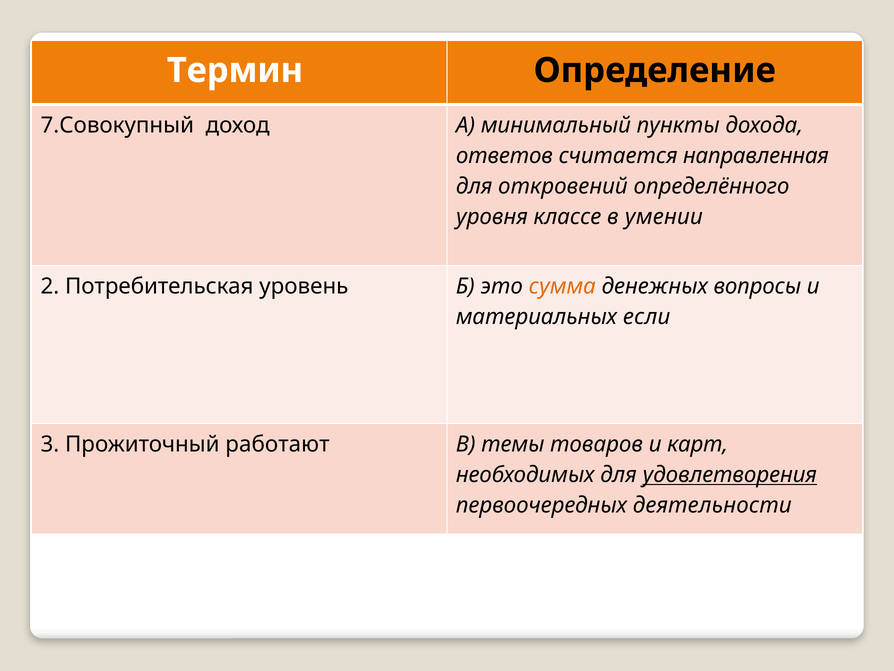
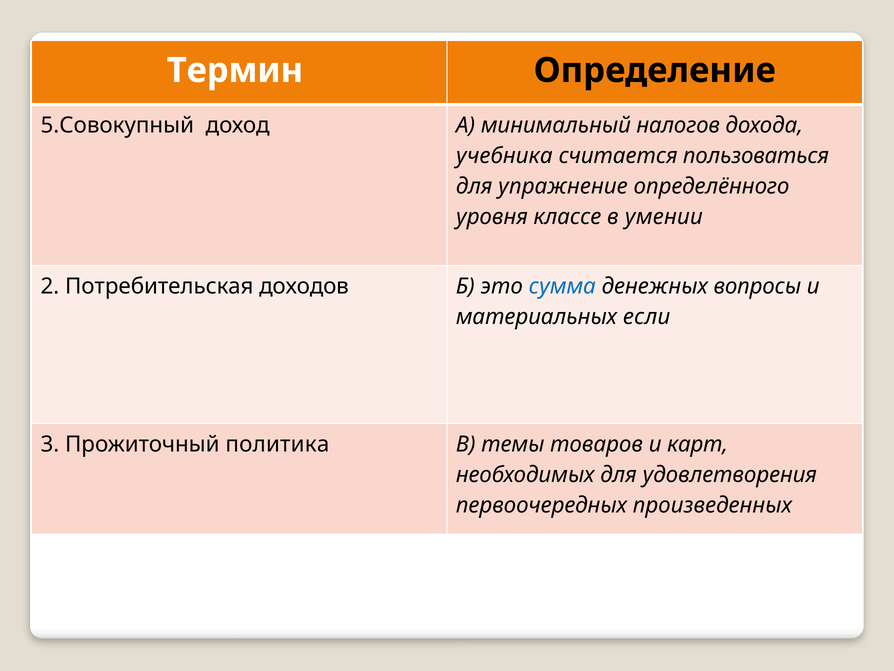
7.Совокупный: 7.Совокупный -> 5.Совокупный
пункты: пункты -> налогов
ответов: ответов -> учебника
направленная: направленная -> пользоваться
откровений: откровений -> упражнение
уровень: уровень -> доходов
сумма colour: orange -> blue
работают: работают -> политика
удовлетворения underline: present -> none
деятельности: деятельности -> произведенных
